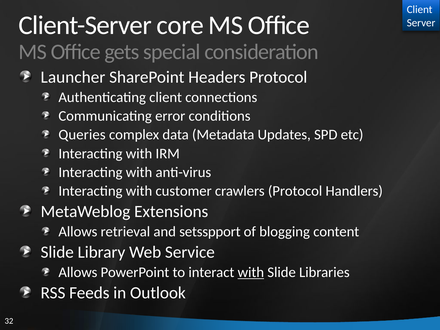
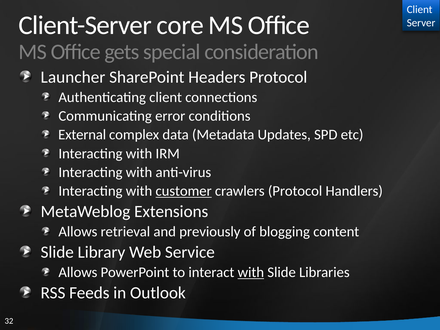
Queries: Queries -> External
customer underline: none -> present
setsspport: setsspport -> previously
